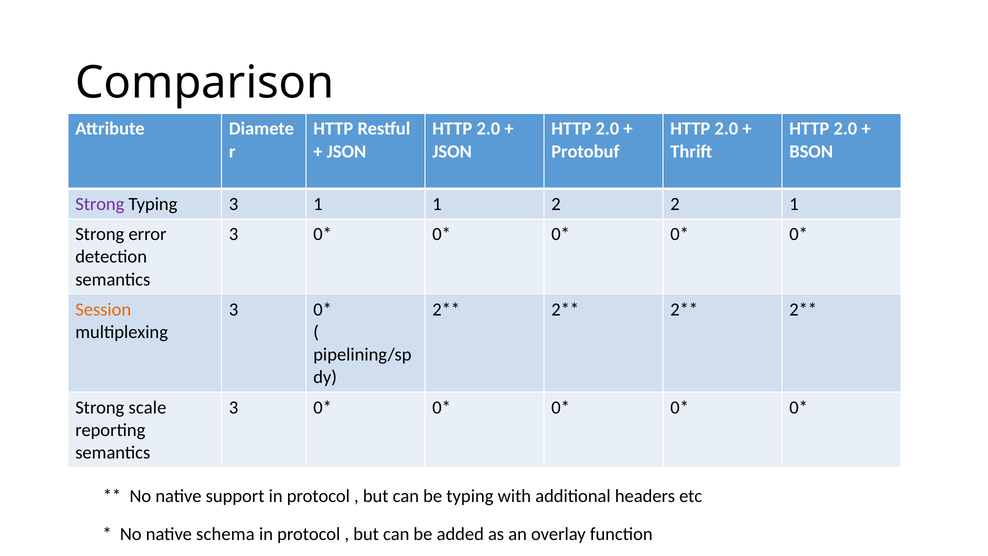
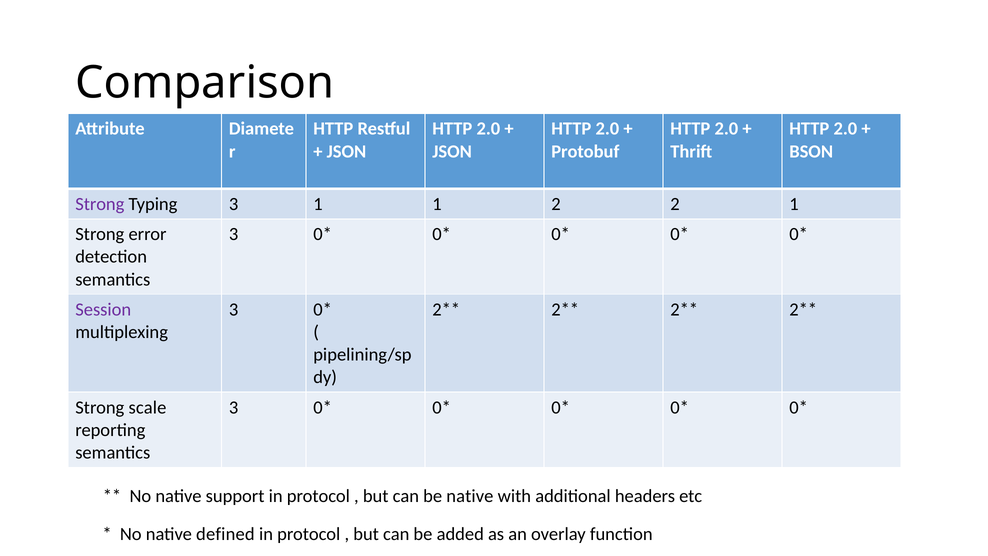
Session colour: orange -> purple
be typing: typing -> native
schema: schema -> defined
